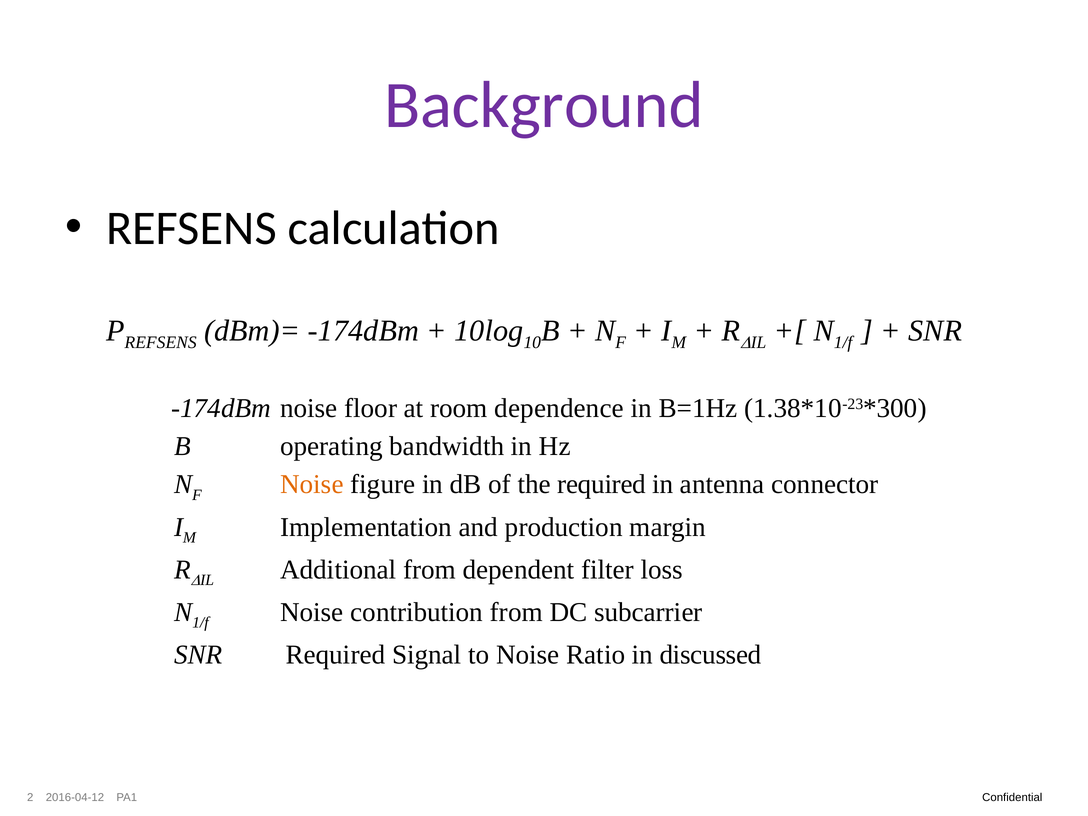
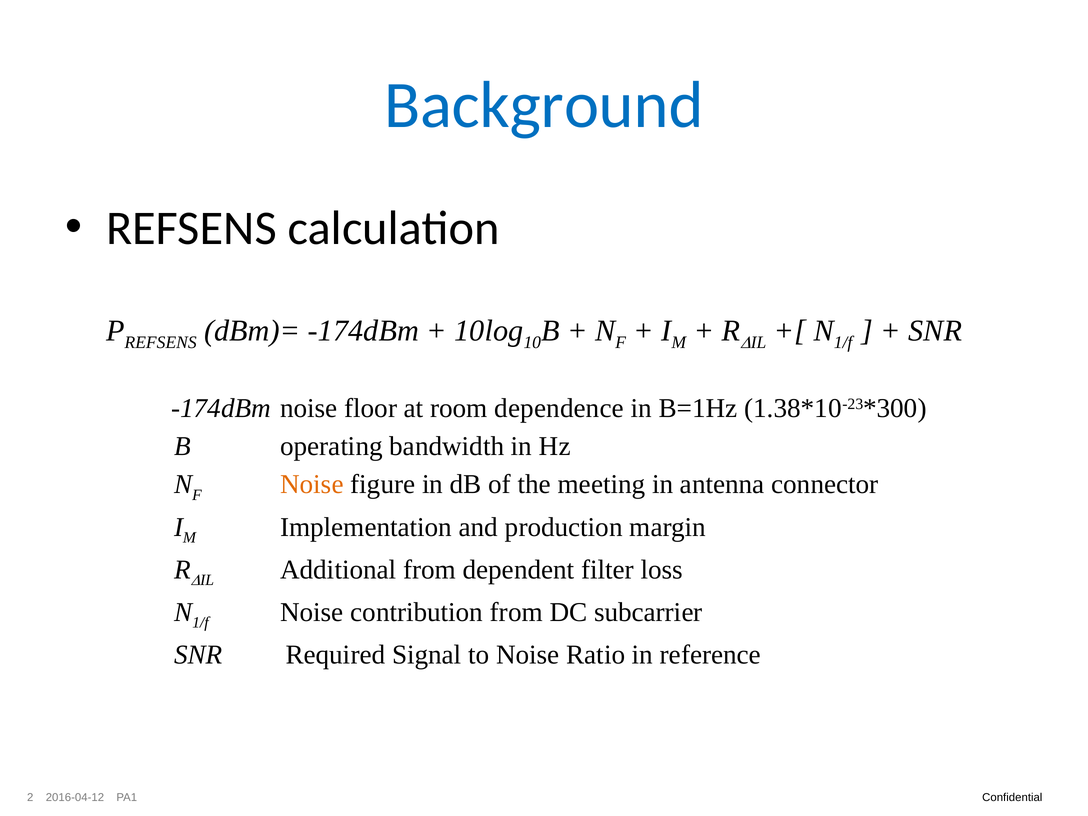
Background colour: purple -> blue
the required: required -> meeting
discussed: discussed -> reference
